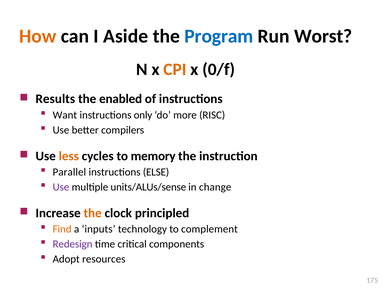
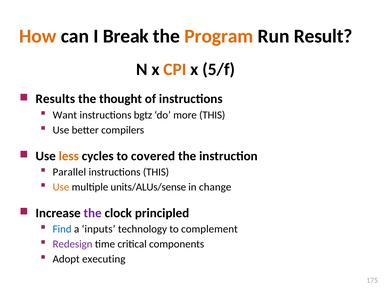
Aside: Aside -> Break
Program colour: blue -> orange
Worst: Worst -> Result
0/f: 0/f -> 5/f
enabled: enabled -> thought
only: only -> bgtz
more RISC: RISC -> THIS
memory: memory -> covered
instructions ELSE: ELSE -> THIS
Use at (61, 187) colour: purple -> orange
the at (93, 213) colour: orange -> purple
Find colour: orange -> blue
resources: resources -> executing
